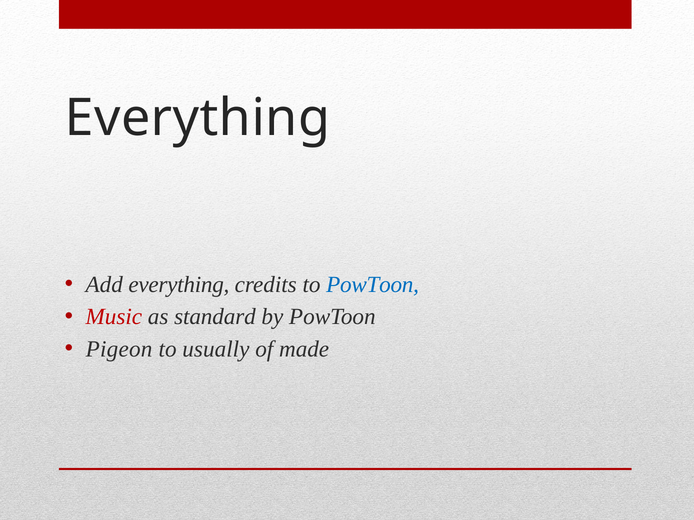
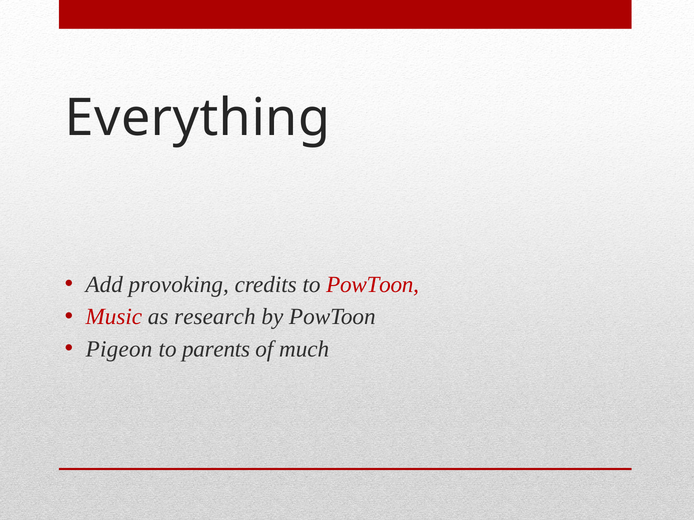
Add everything: everything -> provoking
PowToon at (373, 285) colour: blue -> red
standard: standard -> research
usually: usually -> parents
made: made -> much
